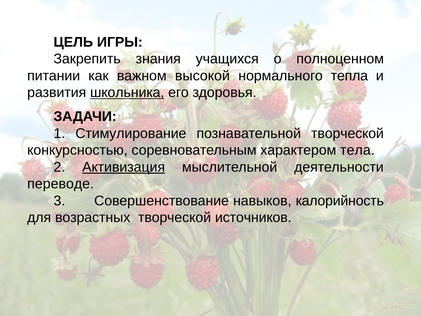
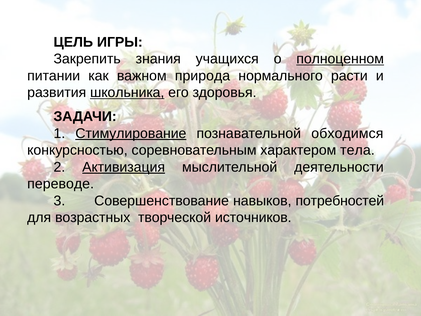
полноценном underline: none -> present
высокой: высокой -> природа
тепла: тепла -> расти
Стимулирование underline: none -> present
познавательной творческой: творческой -> обходимся
калорийность: калорийность -> потребностей
